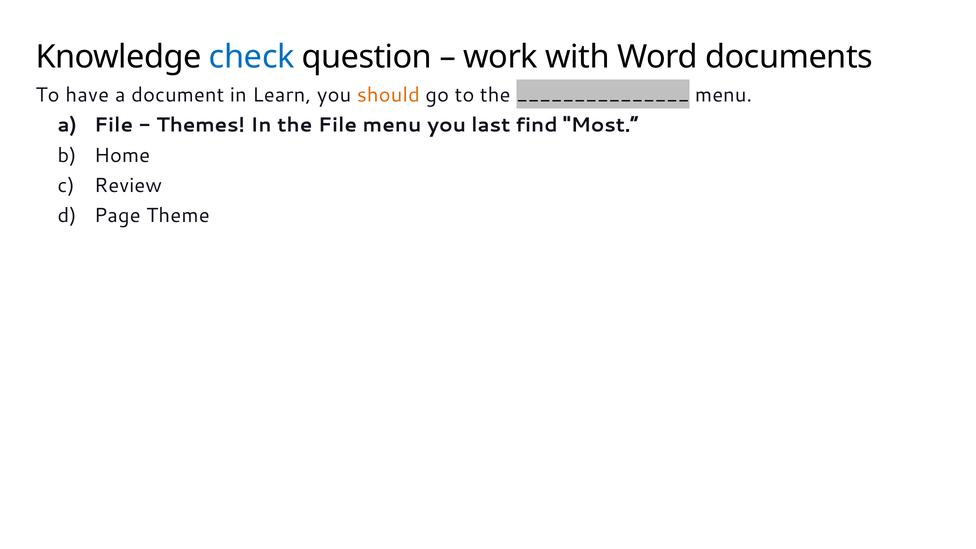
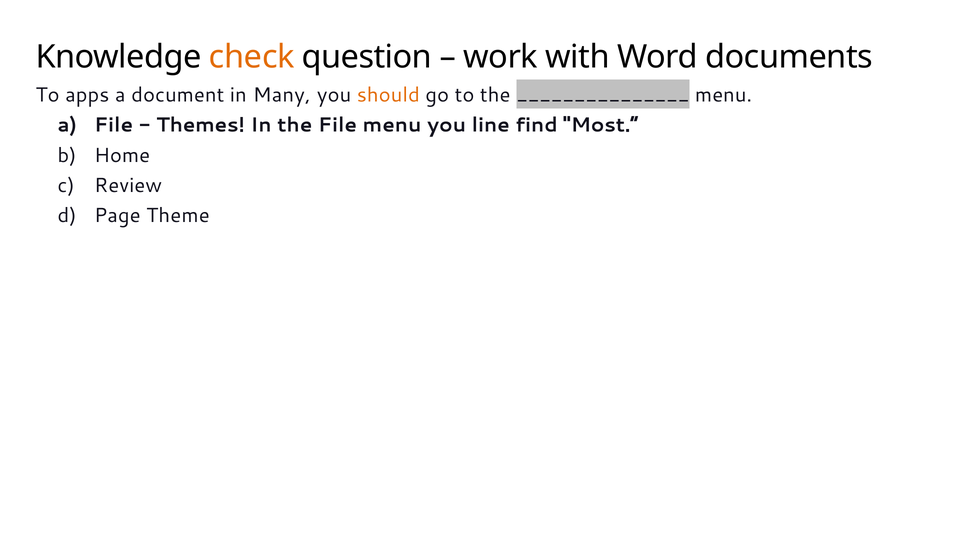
check colour: blue -> orange
have: have -> apps
Learn: Learn -> Many
last: last -> line
